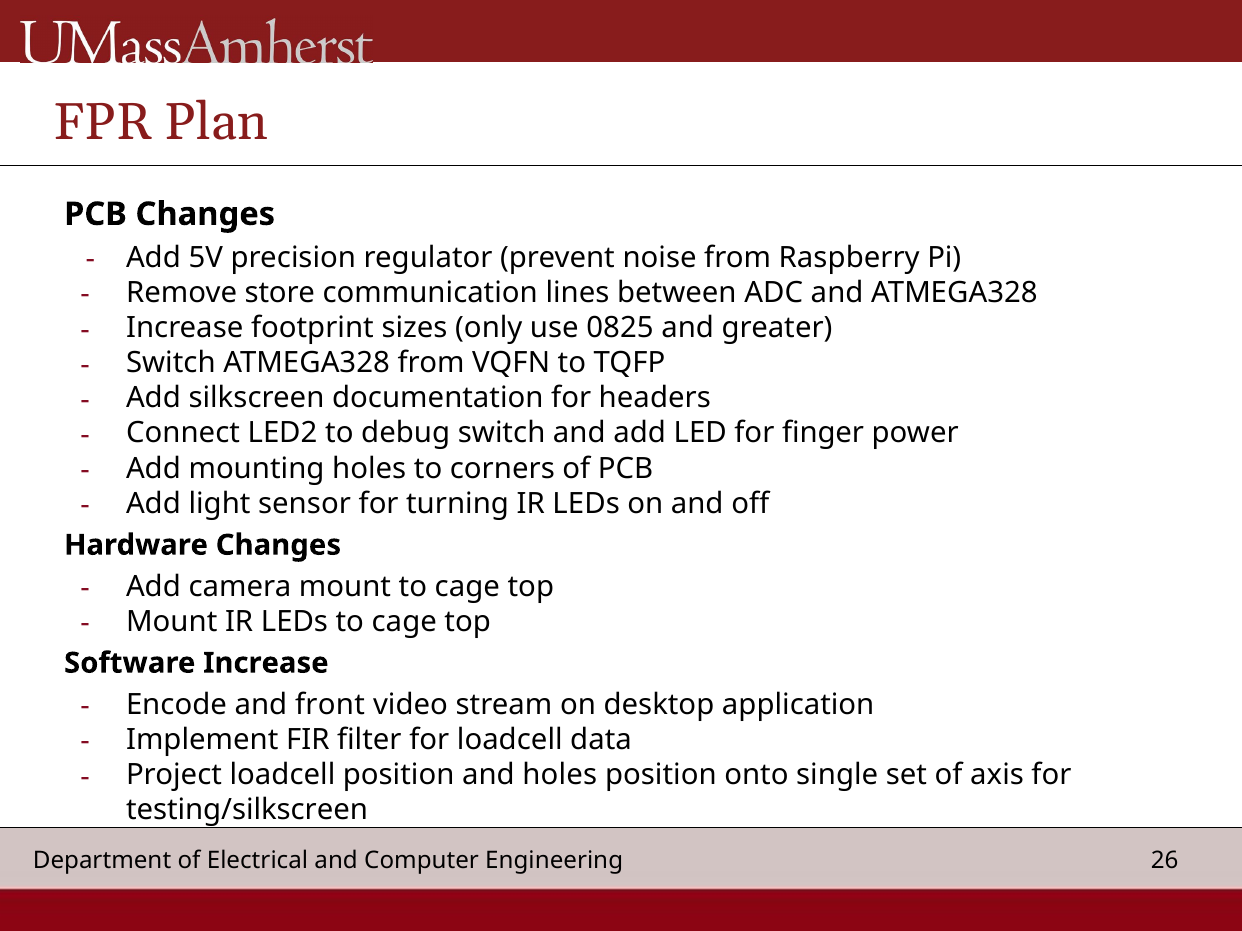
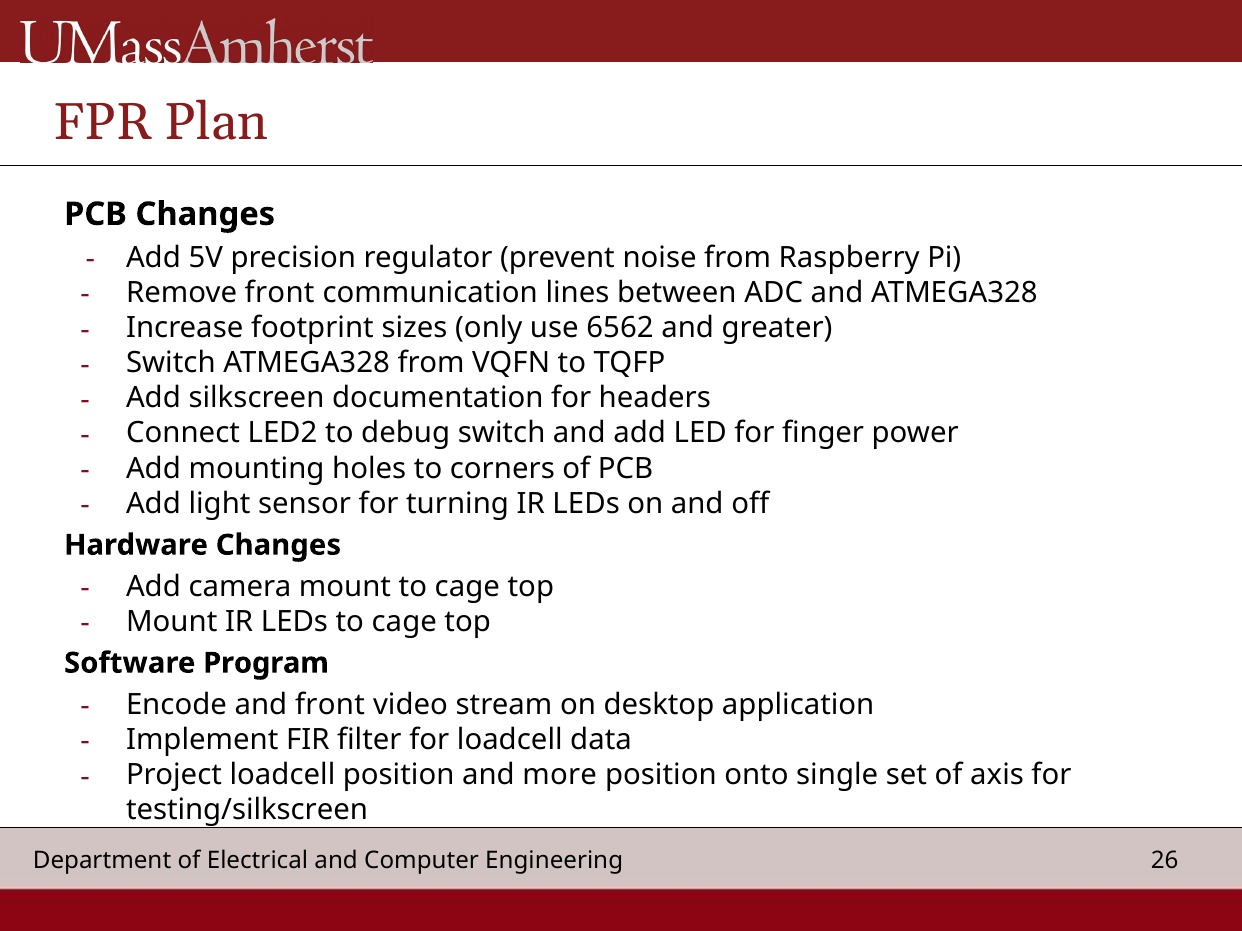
Remove store: store -> front
0825: 0825 -> 6562
Software Increase: Increase -> Program
and holes: holes -> more
